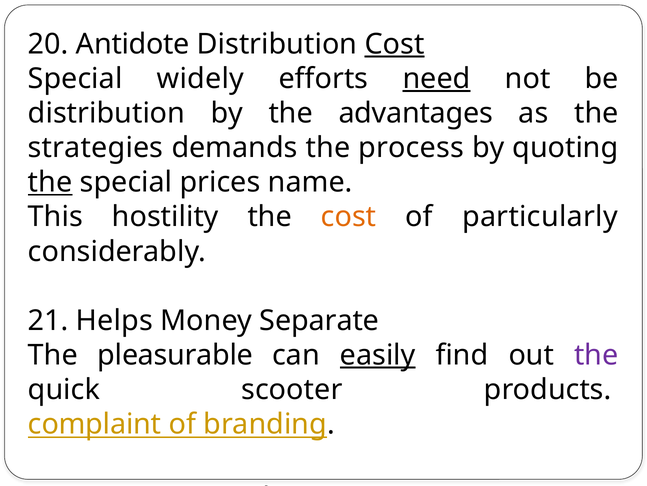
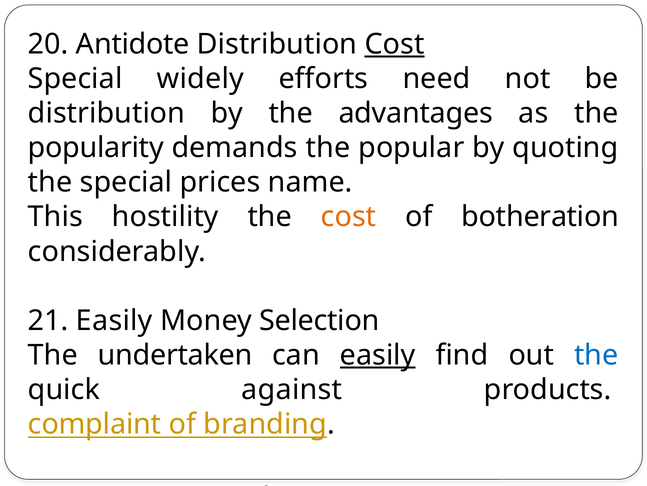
need underline: present -> none
strategies at (96, 148): strategies -> popularity
process: process -> popular
the at (50, 182) underline: present -> none
particularly: particularly -> botheration
21 Helps: Helps -> Easily
Separate: Separate -> Selection
pleasurable: pleasurable -> undertaken
the at (596, 355) colour: purple -> blue
scooter: scooter -> against
